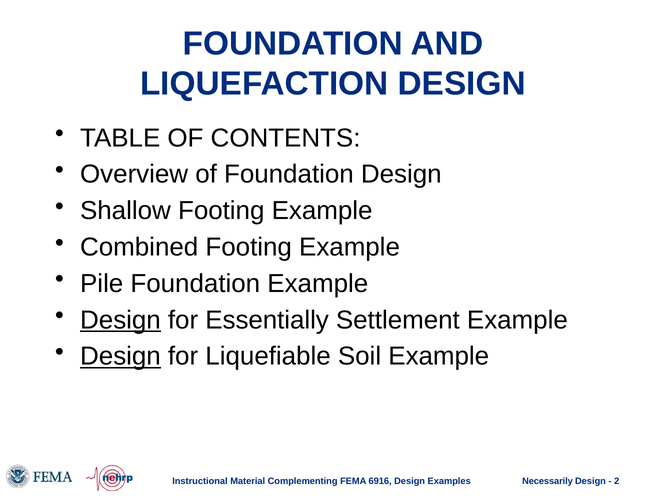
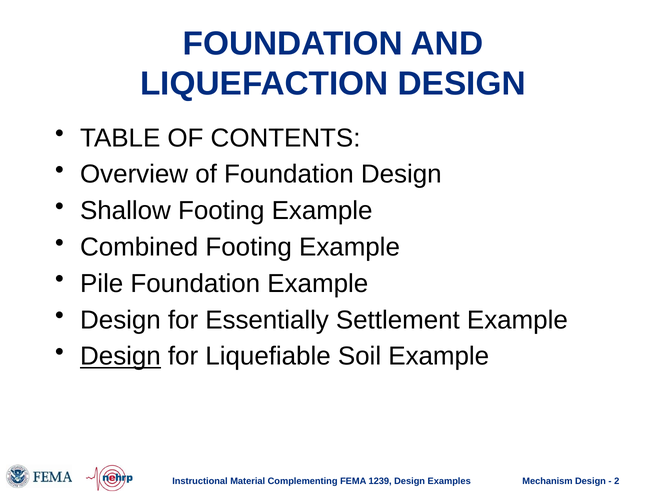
Design at (120, 320) underline: present -> none
6916: 6916 -> 1239
Necessarily: Necessarily -> Mechanism
